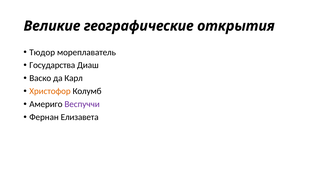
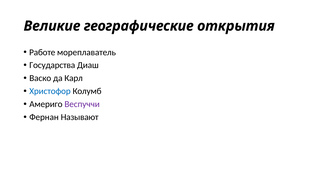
Тюдор: Тюдор -> Работе
Христофор colour: orange -> blue
Елизавета: Елизавета -> Называют
